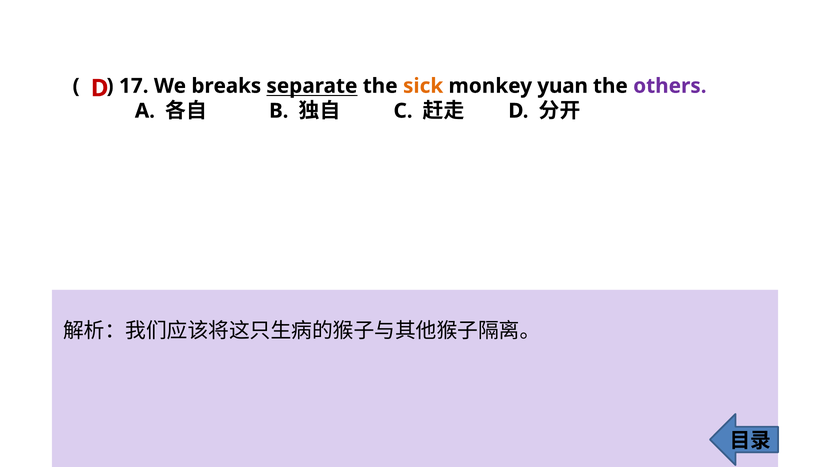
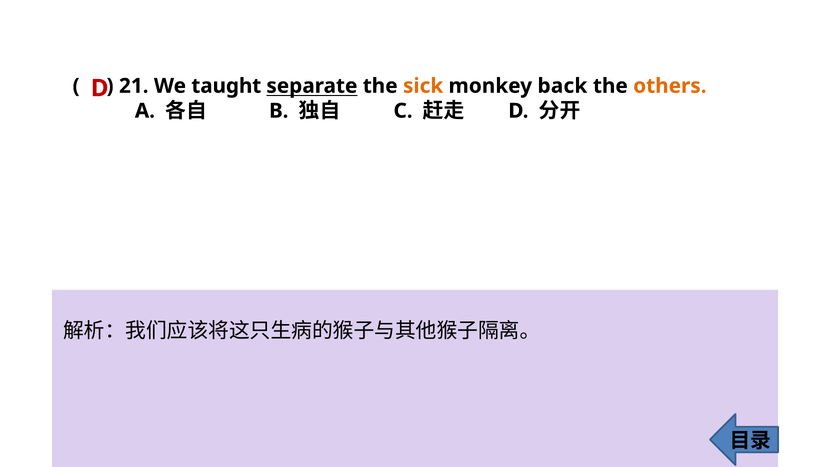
17: 17 -> 21
breaks: breaks -> taught
yuan: yuan -> back
others colour: purple -> orange
